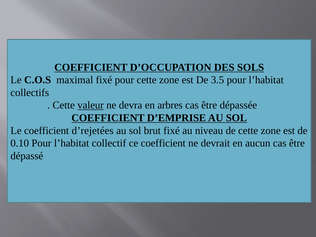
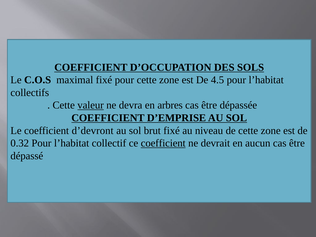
3.5: 3.5 -> 4.5
d’rejetées: d’rejetées -> d’devront
0.10: 0.10 -> 0.32
coefficient at (163, 143) underline: none -> present
